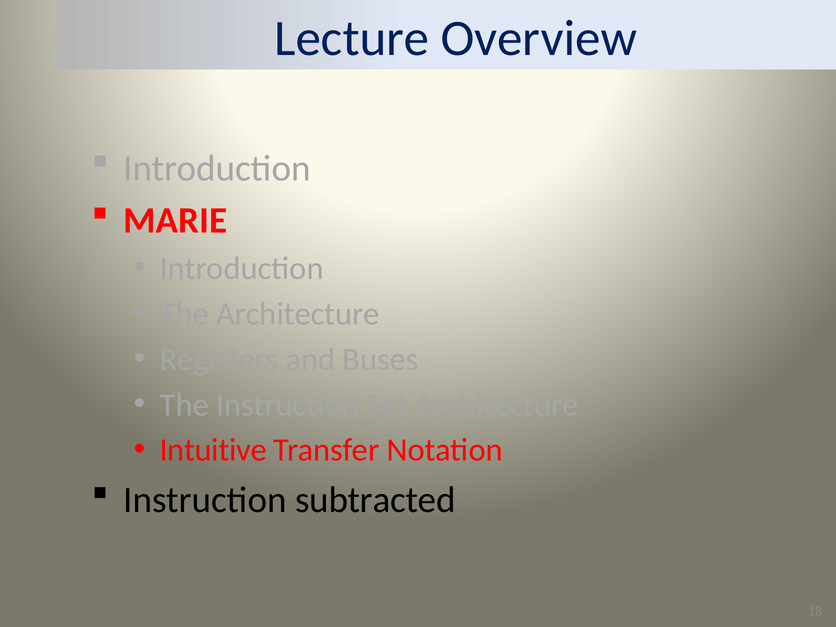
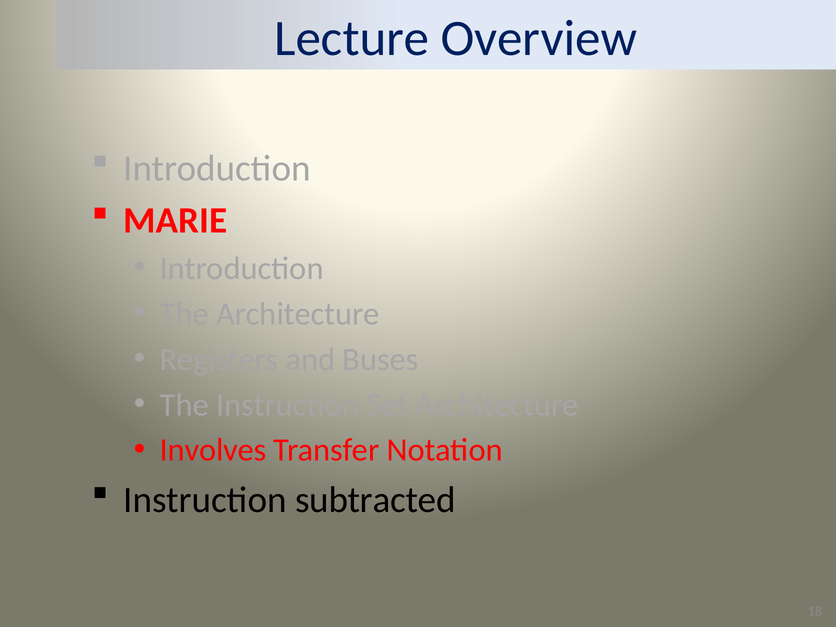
Intuitive: Intuitive -> Involves
